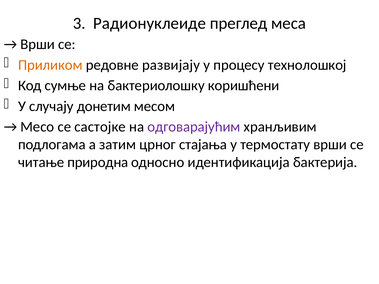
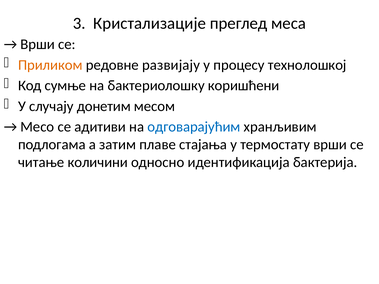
Радионуклеиде: Радионуклеиде -> Кристализације
састојке: састојке -> адитиви
одговарајућим colour: purple -> blue
црног: црног -> плаве
природна: природна -> количини
